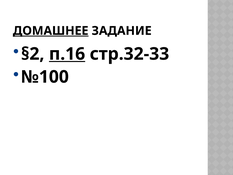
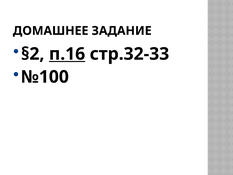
ДОМАШНЕЕ underline: present -> none
